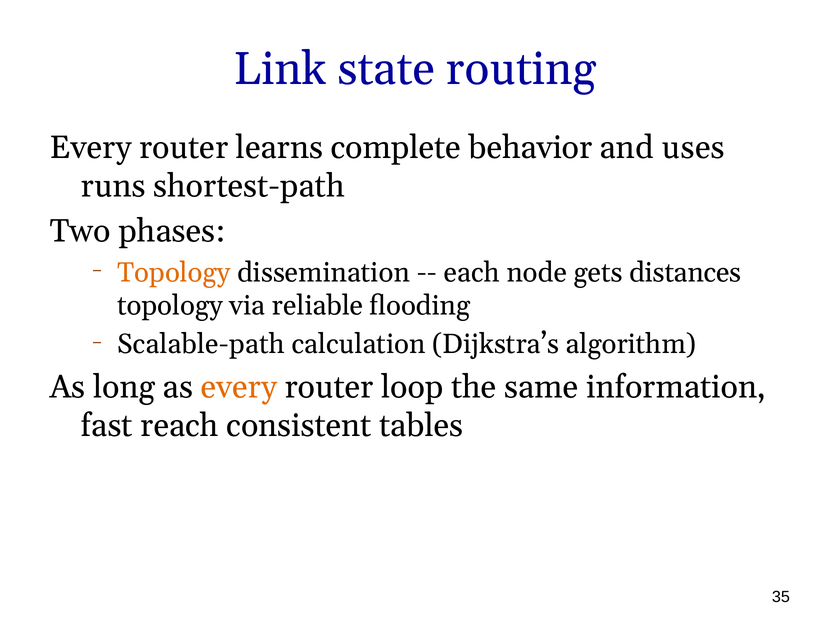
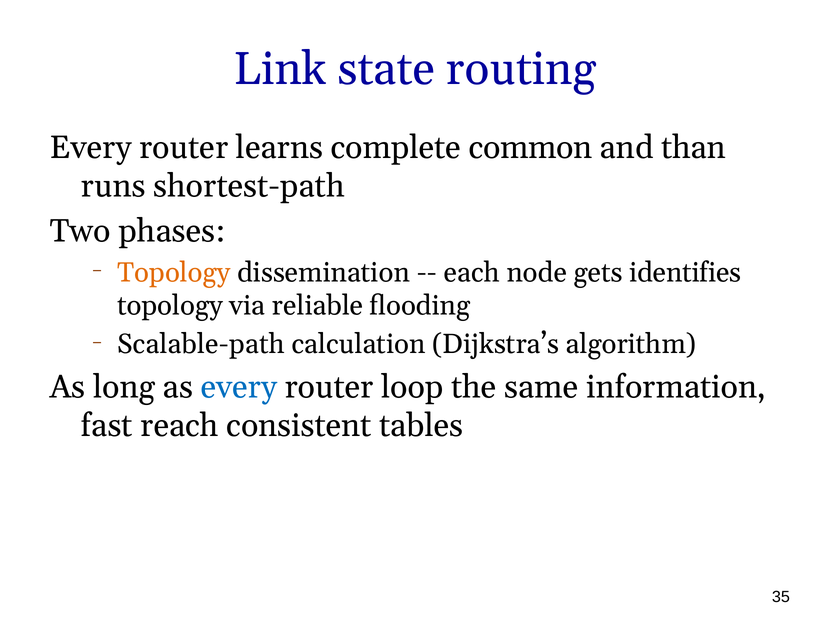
behavior: behavior -> common
uses: uses -> than
distances: distances -> identifies
every at (239, 387) colour: orange -> blue
